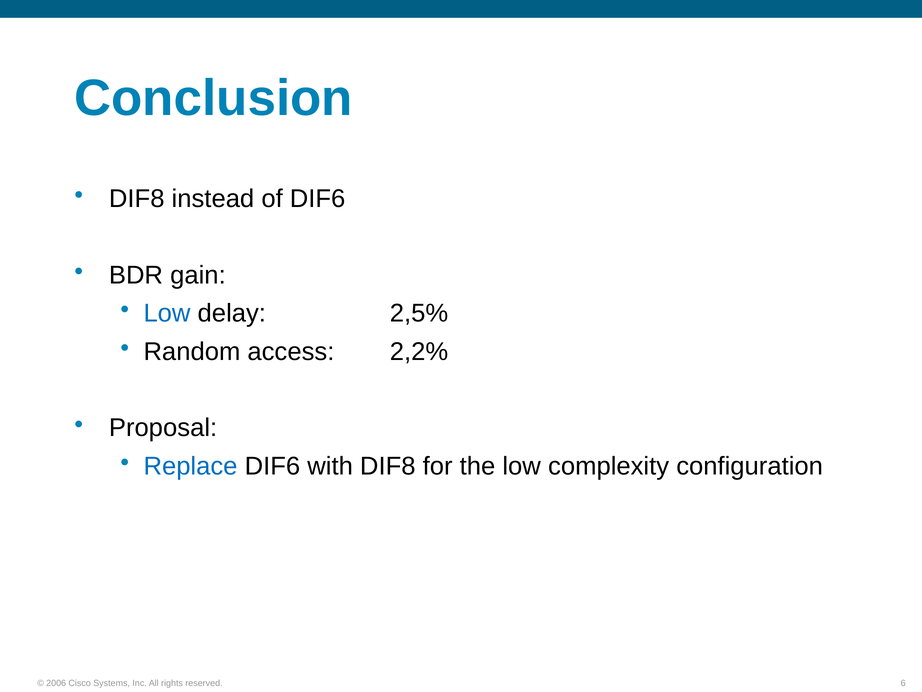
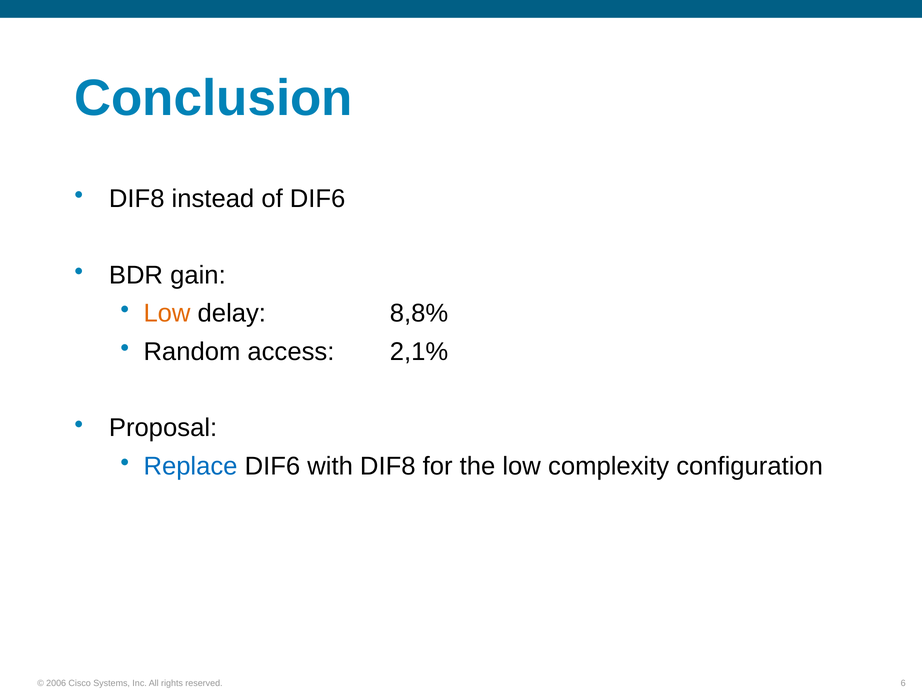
Low at (167, 313) colour: blue -> orange
2,5%: 2,5% -> 8,8%
2,2%: 2,2% -> 2,1%
